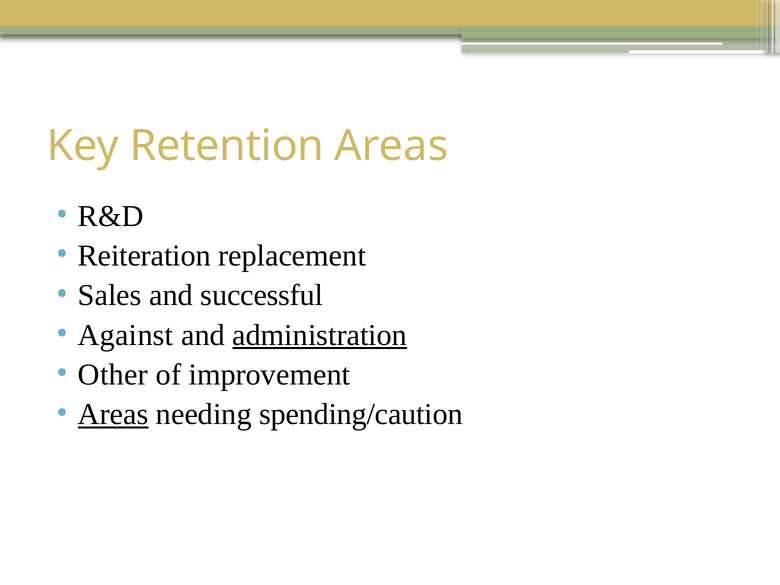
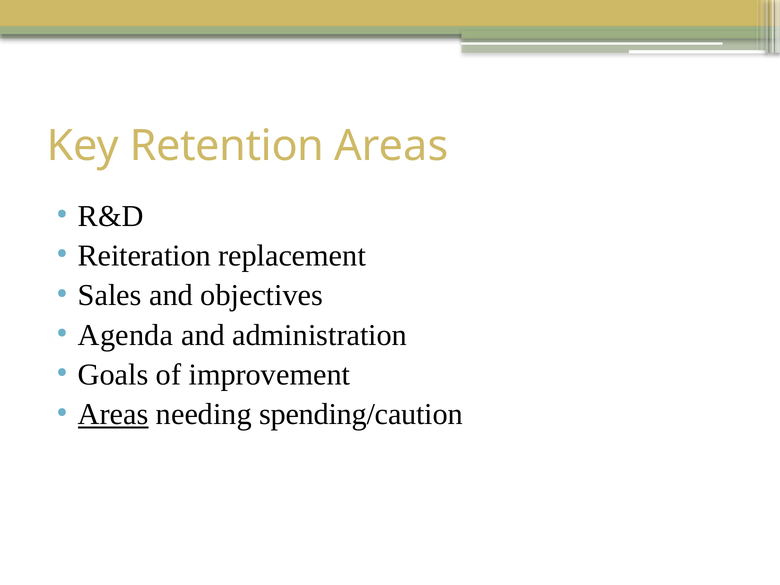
successful: successful -> objectives
Against: Against -> Agenda
administration underline: present -> none
Other: Other -> Goals
